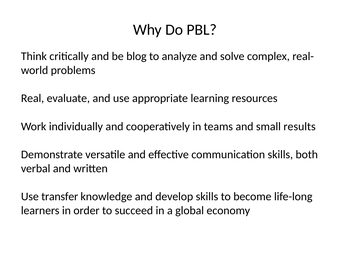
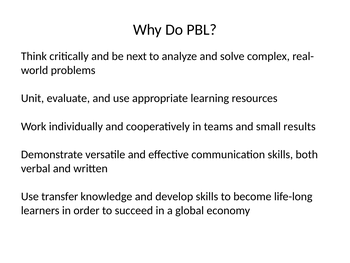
blog: blog -> next
Real: Real -> Unit
